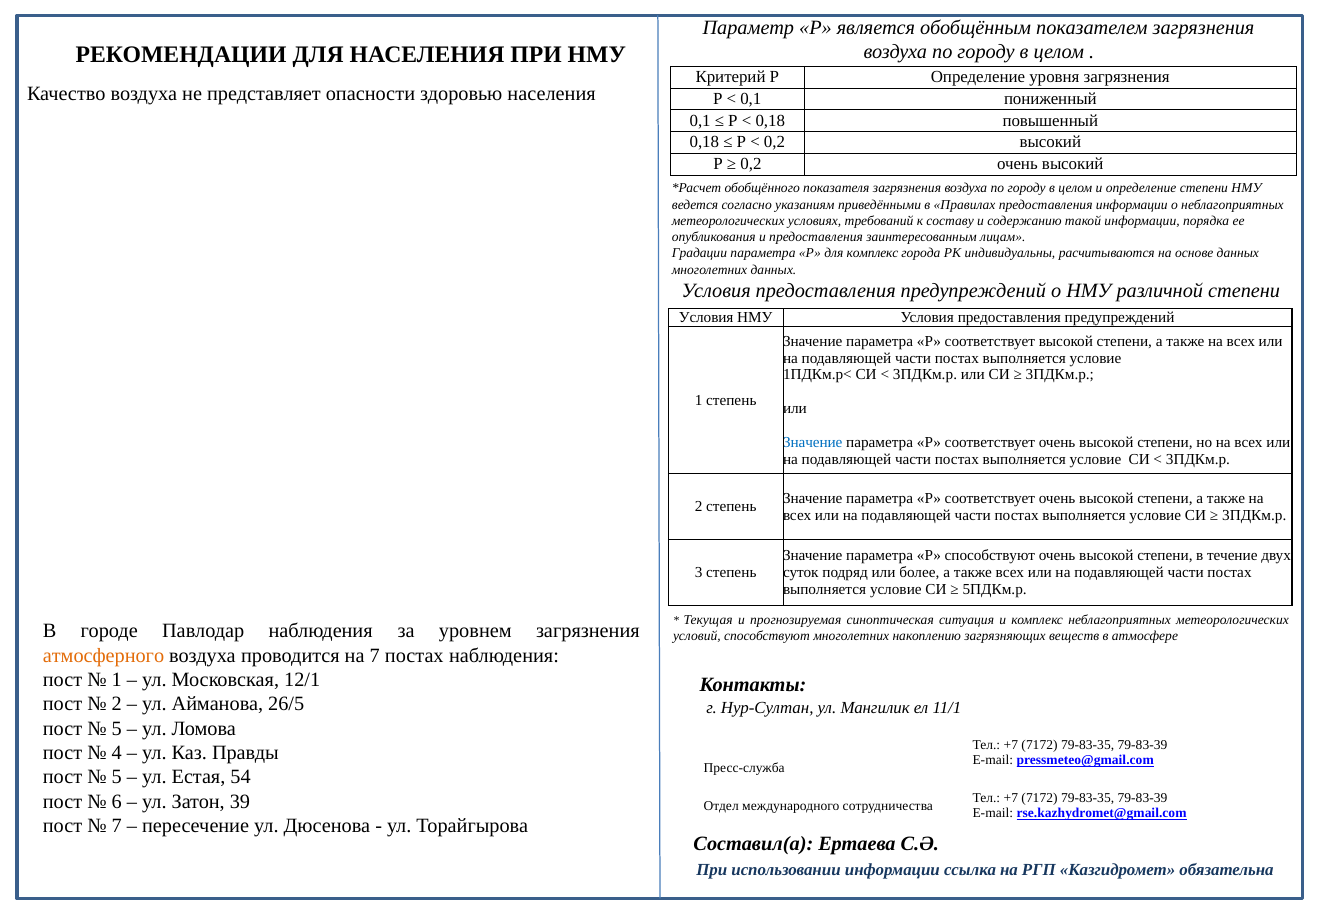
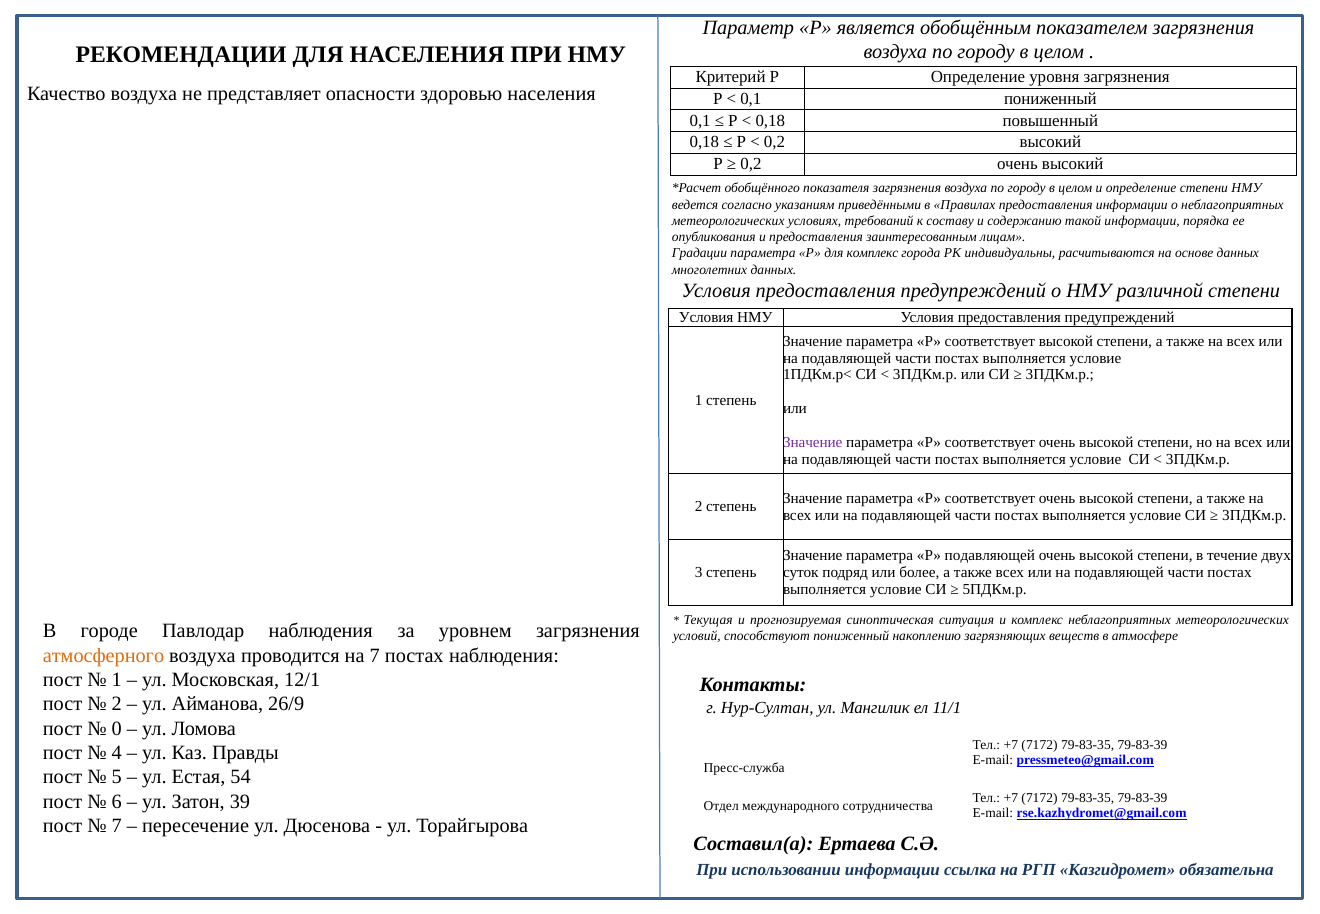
Значение at (813, 442) colour: blue -> purple
Р способствуют: способствуют -> подавляющей
способствуют многолетних: многолетних -> пониженный
26/5: 26/5 -> 26/9
5 at (117, 728): 5 -> 0
